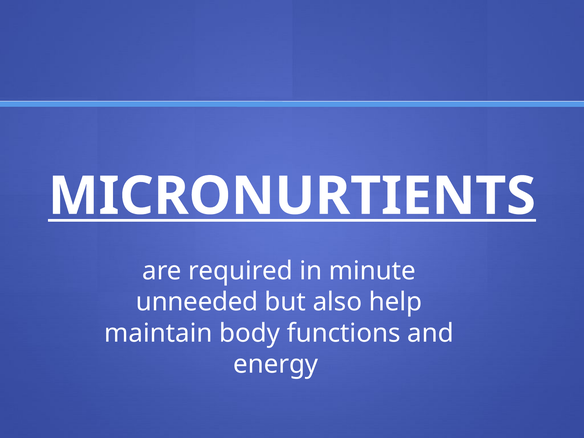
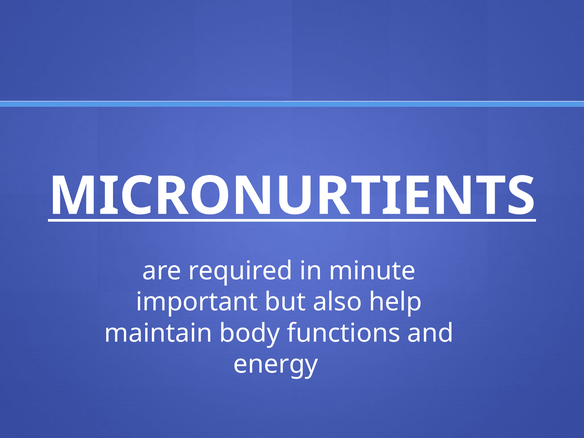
unneeded: unneeded -> important
